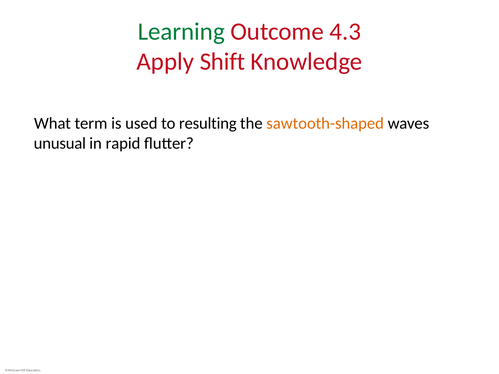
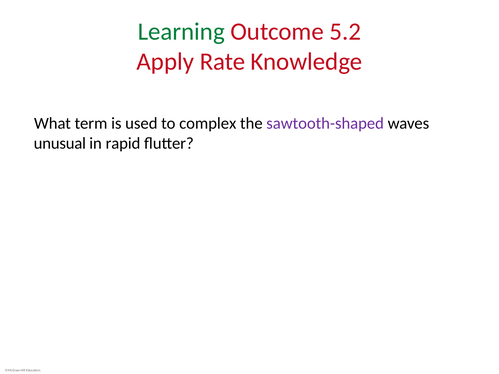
4.3: 4.3 -> 5.2
Shift: Shift -> Rate
resulting: resulting -> complex
sawtooth-shaped colour: orange -> purple
